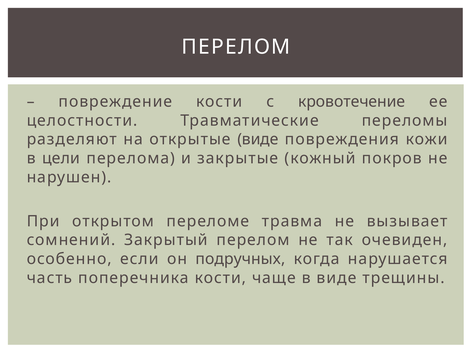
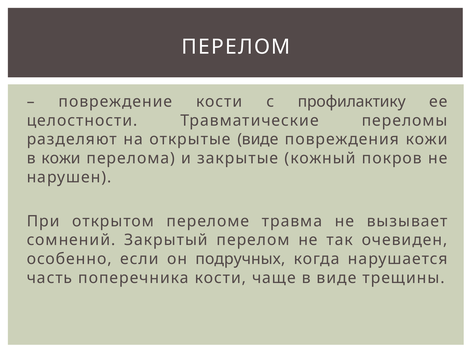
кровотечение: кровотечение -> профилактику
в цели: цели -> кожи
